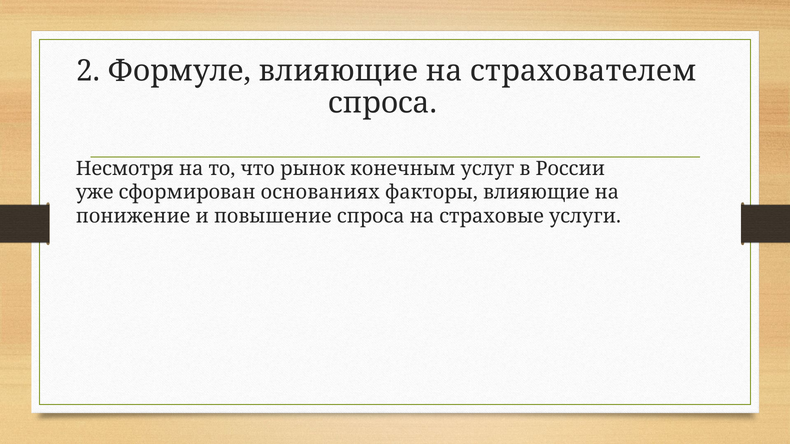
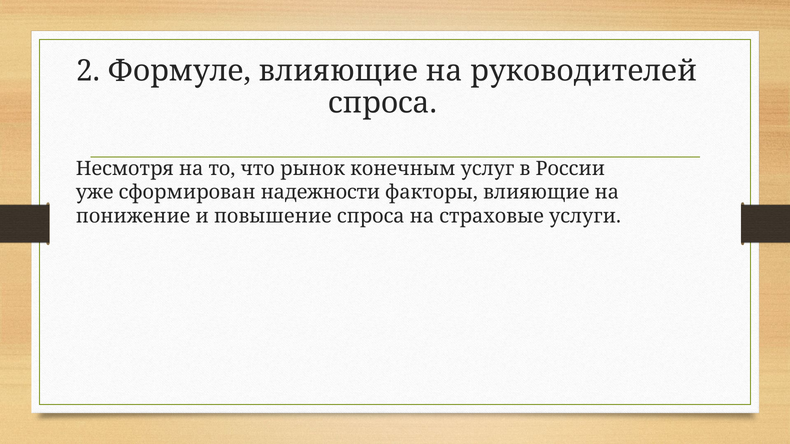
страхователем: страхователем -> руководителей
основаниях: основаниях -> надежности
